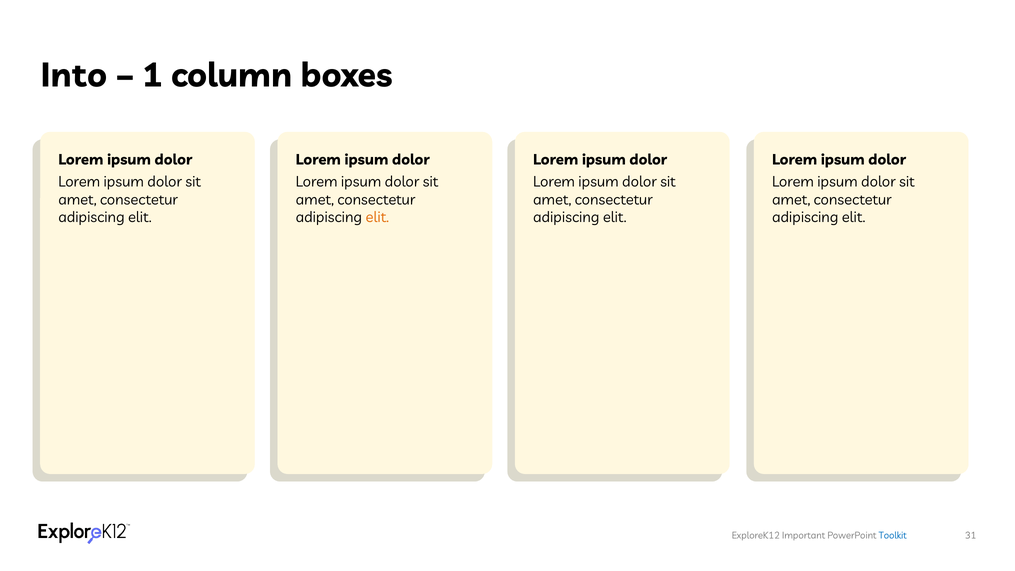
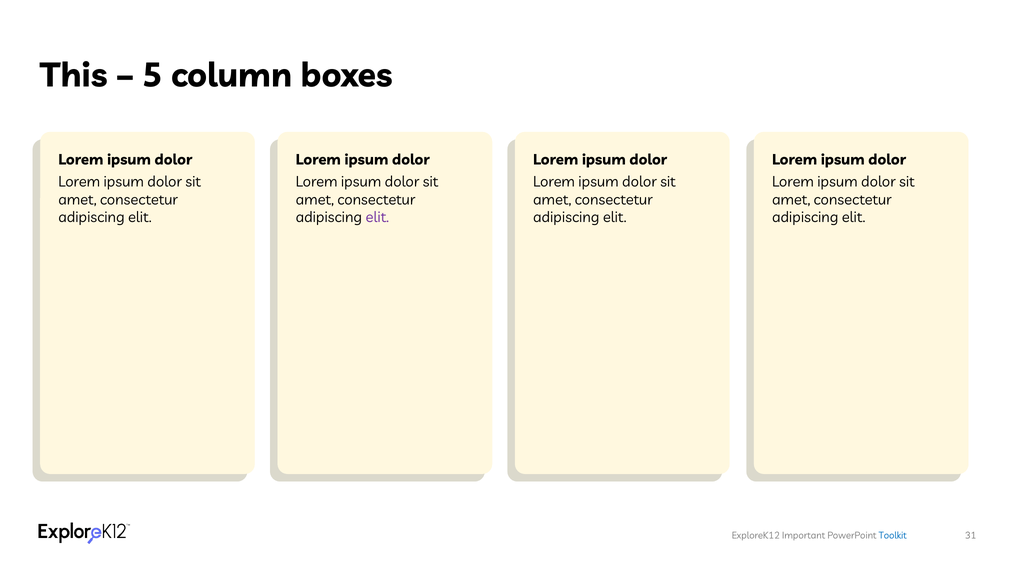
Into: Into -> This
1: 1 -> 5
elit at (377, 217) colour: orange -> purple
